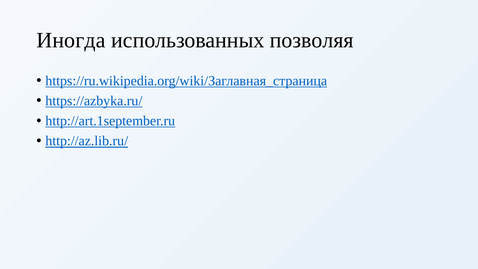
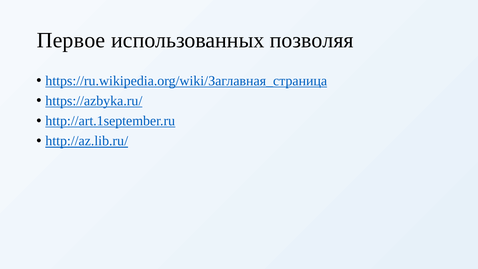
Иногда: Иногда -> Первое
